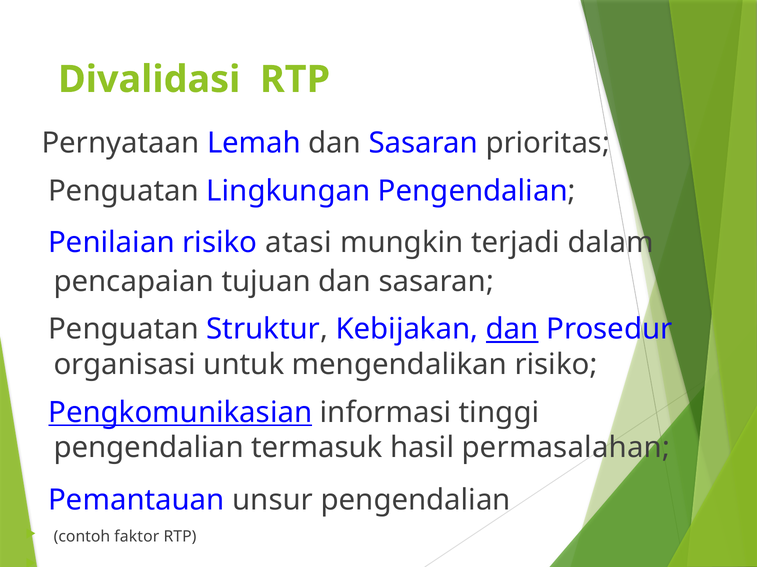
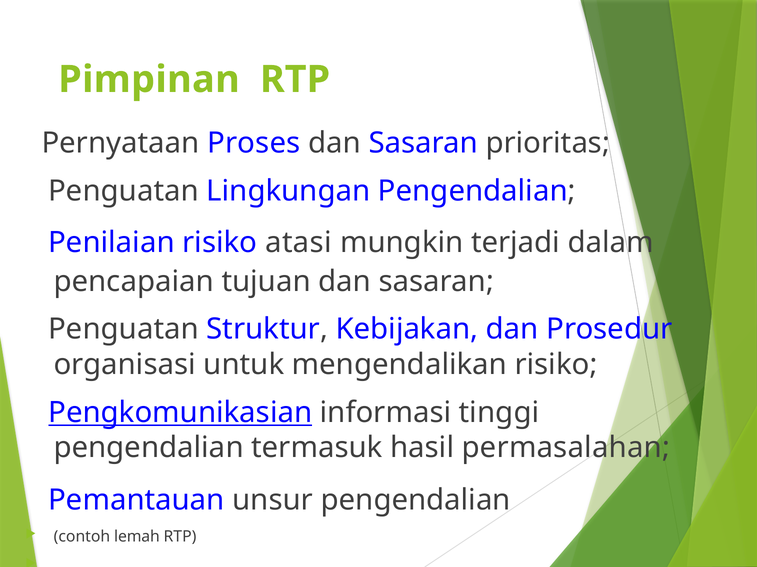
Divalidasi: Divalidasi -> Pimpinan
Lemah: Lemah -> Proses
dan at (512, 330) underline: present -> none
faktor: faktor -> lemah
